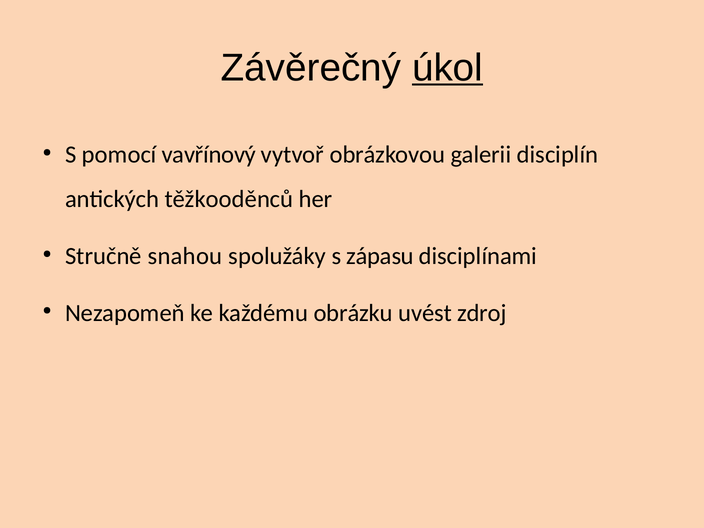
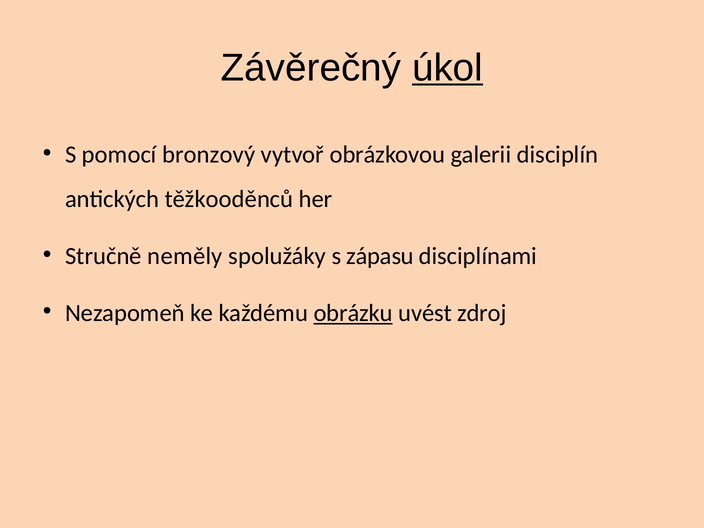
vavřínový: vavřínový -> bronzový
snahou: snahou -> neměly
obrázku underline: none -> present
